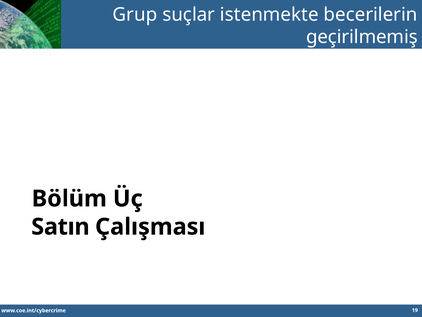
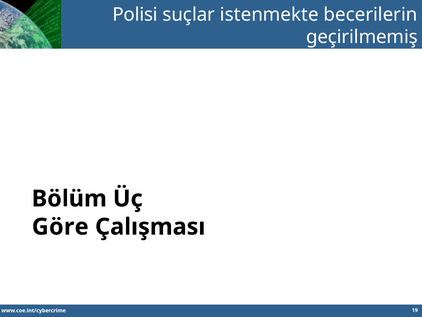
Grup: Grup -> Polisi
Satın: Satın -> Göre
